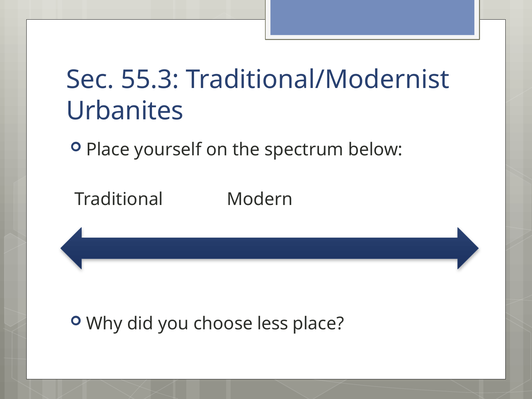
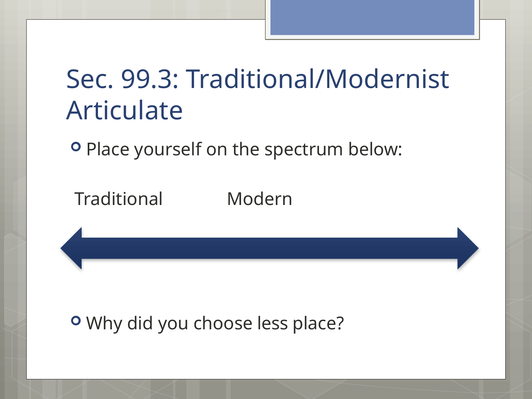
55.3: 55.3 -> 99.3
Urbanites: Urbanites -> Articulate
